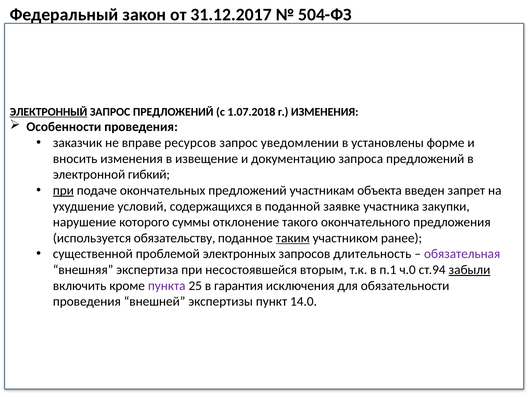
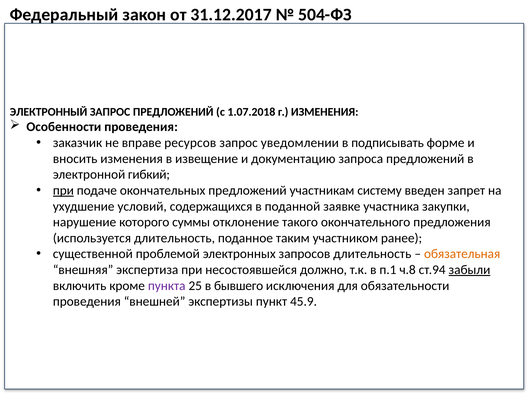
ЭЛЕКТРОННЫЙ underline: present -> none
установлены: установлены -> подписывать
объекта: объекта -> систему
используется обязательству: обязательству -> длительность
таким underline: present -> none
обязательная colour: purple -> orange
вторым: вторым -> должно
ч.0: ч.0 -> ч.8
гарантия: гарантия -> бывшего
14.0: 14.0 -> 45.9
